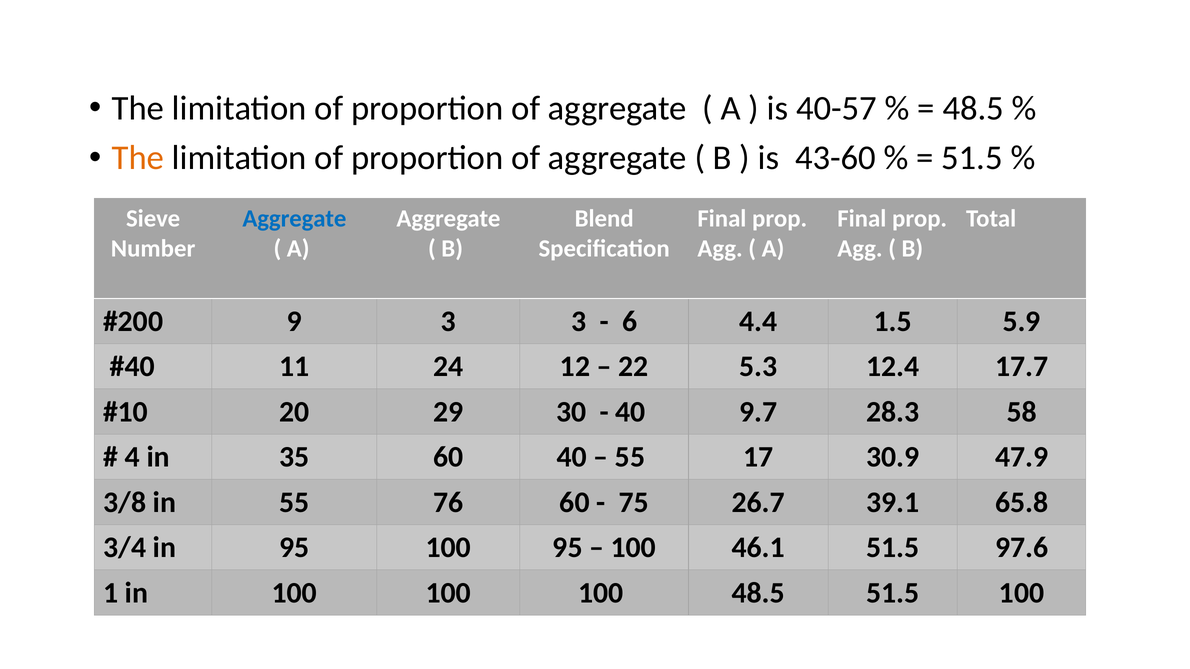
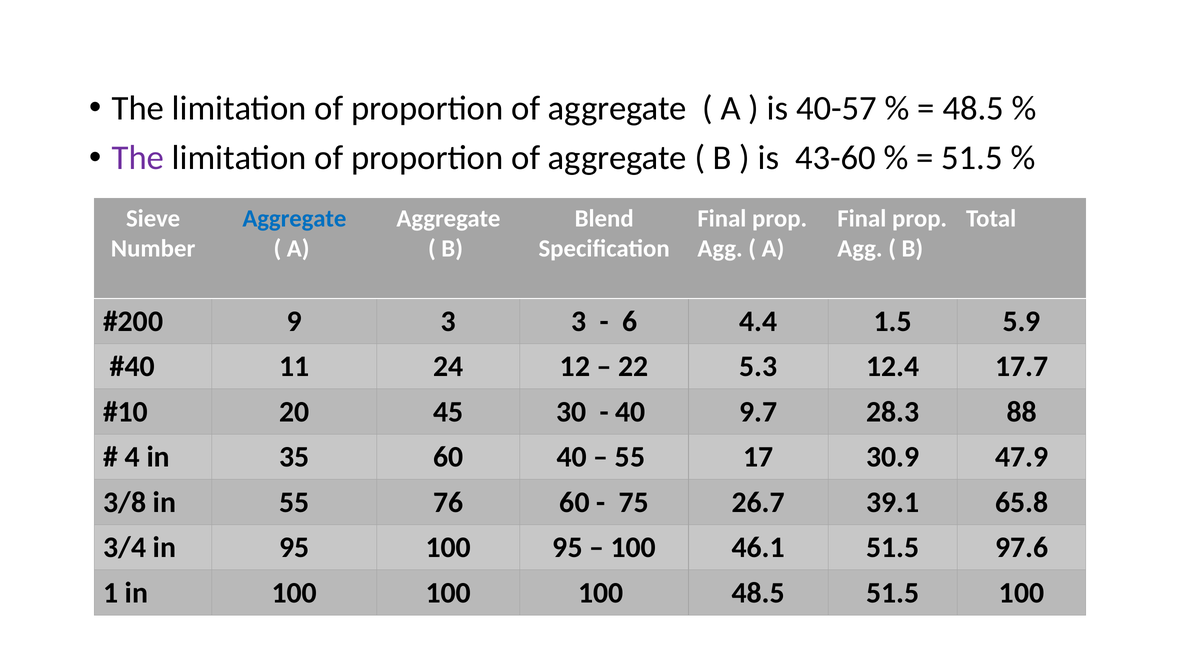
The at (138, 158) colour: orange -> purple
29: 29 -> 45
58: 58 -> 88
